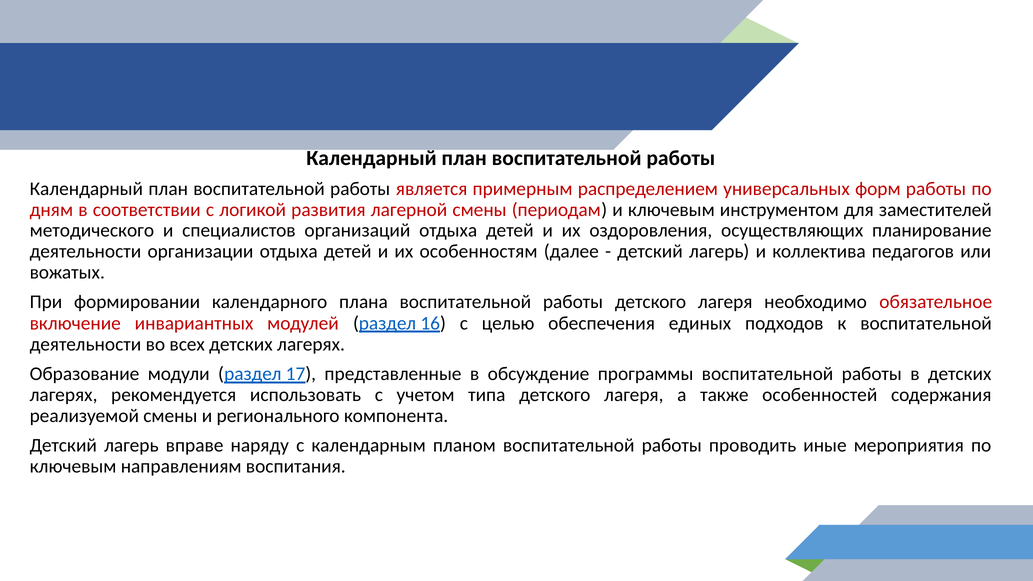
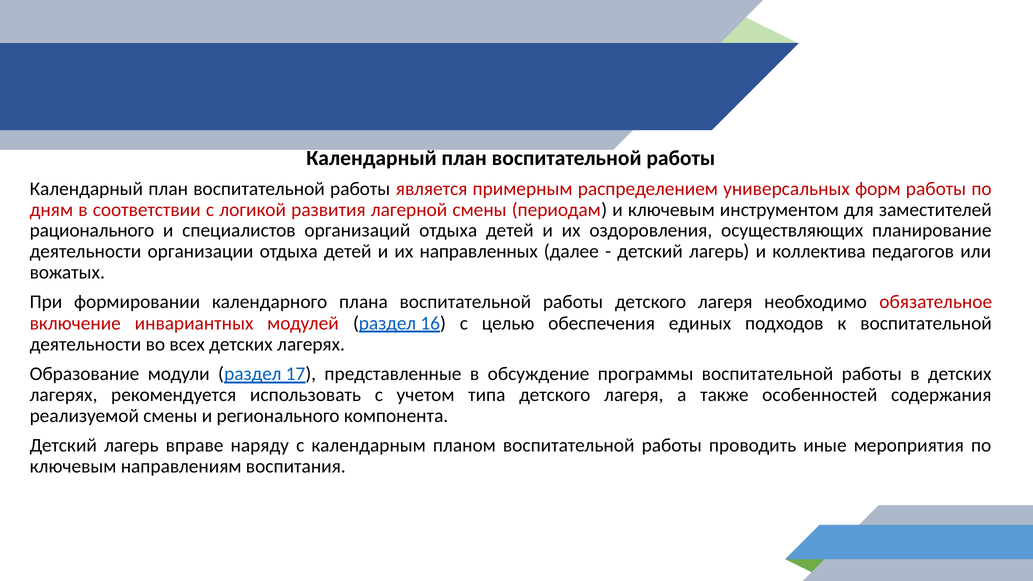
методического: методического -> рационального
особенностям: особенностям -> направленных
